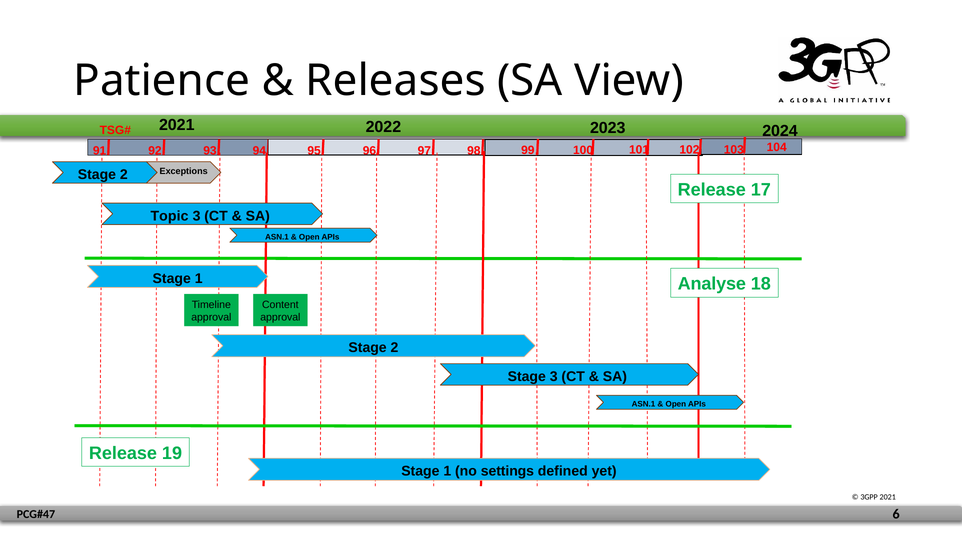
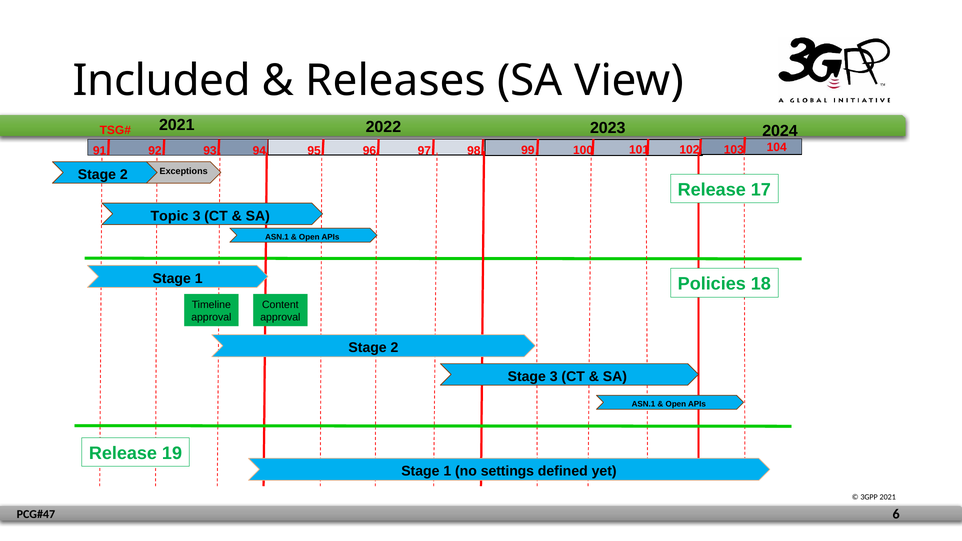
Patience: Patience -> Included
Analyse: Analyse -> Policies
